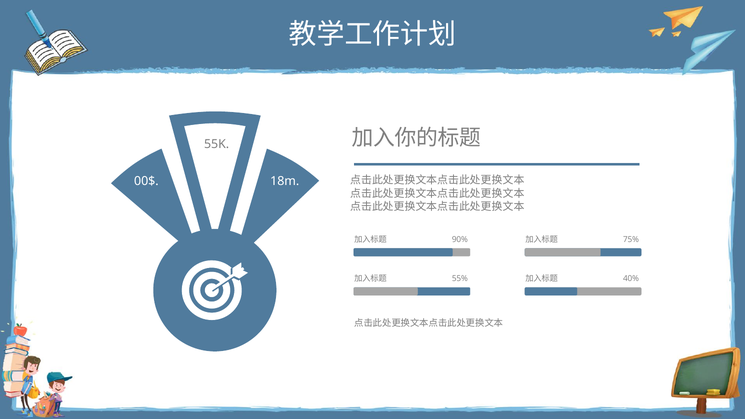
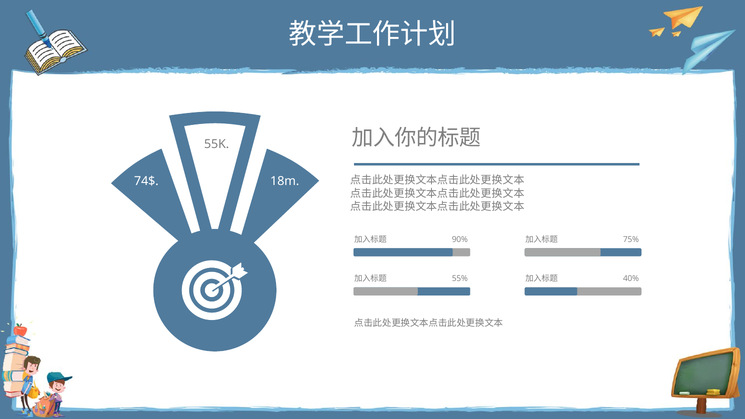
00$: 00$ -> 74$
